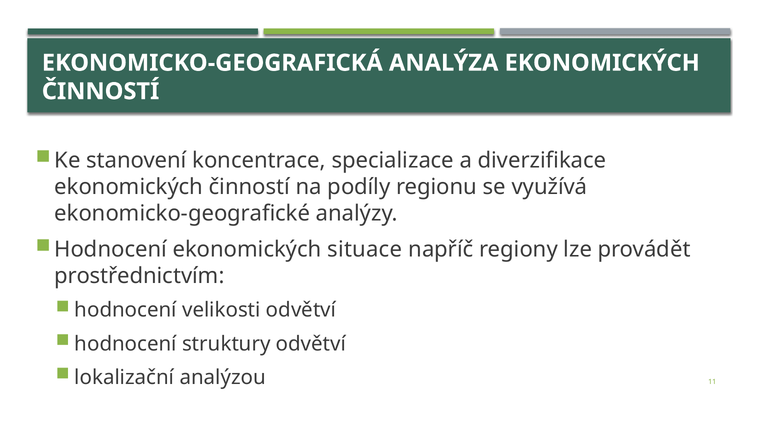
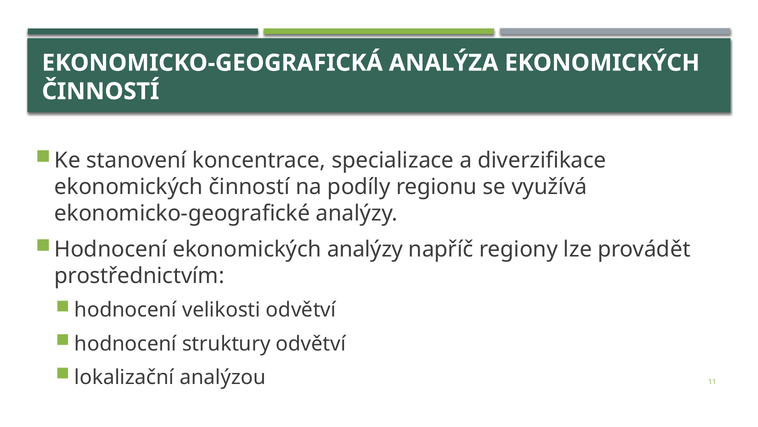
ekonomických situace: situace -> analýzy
